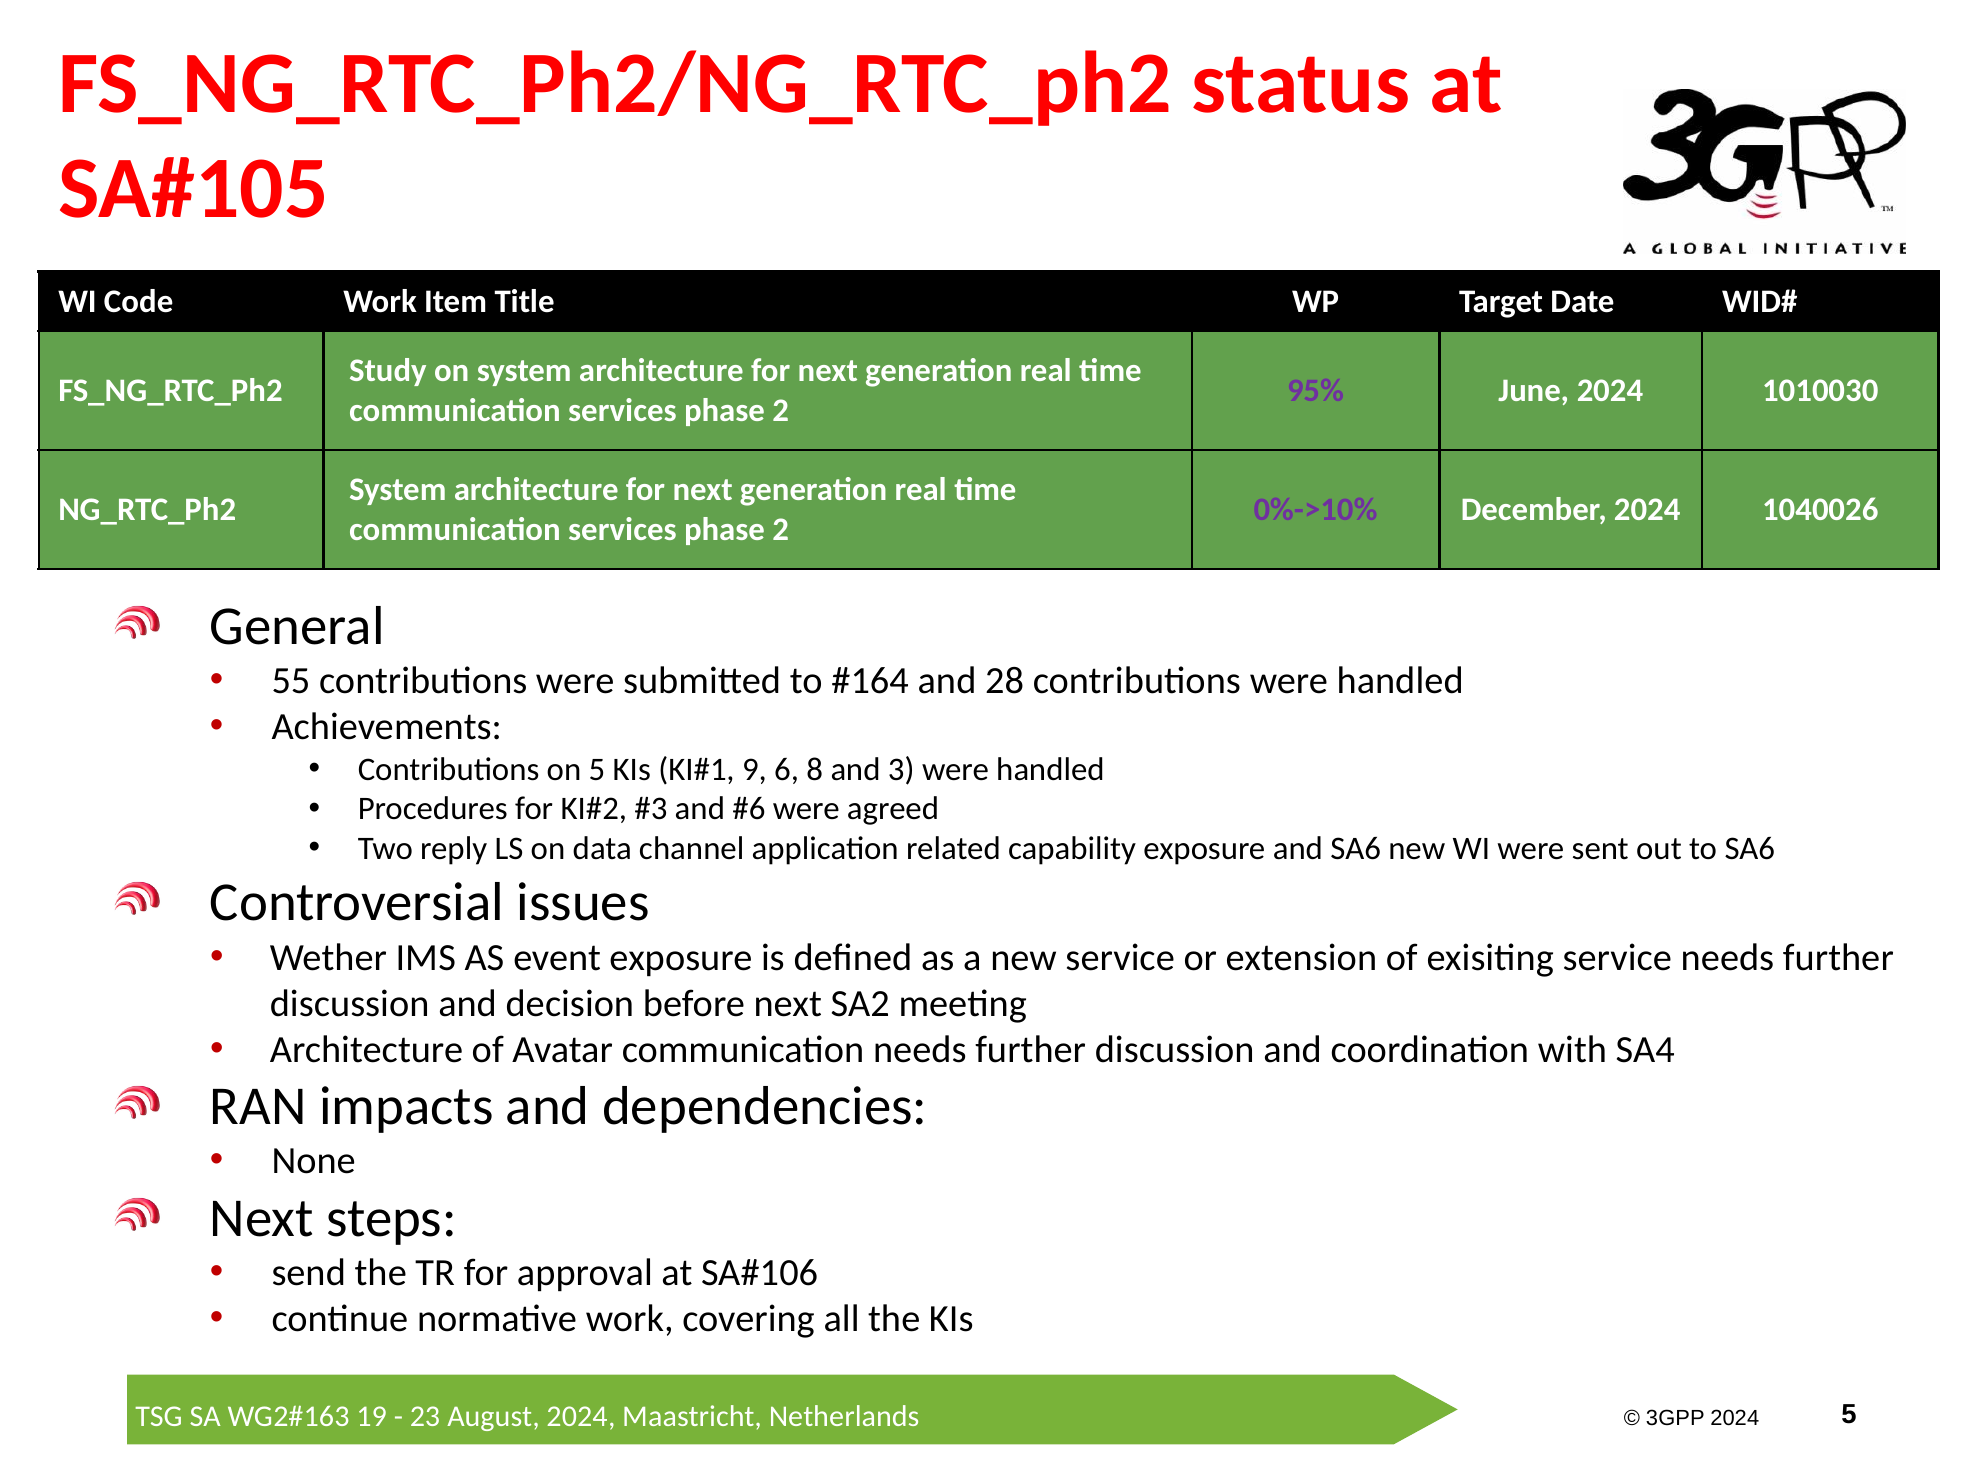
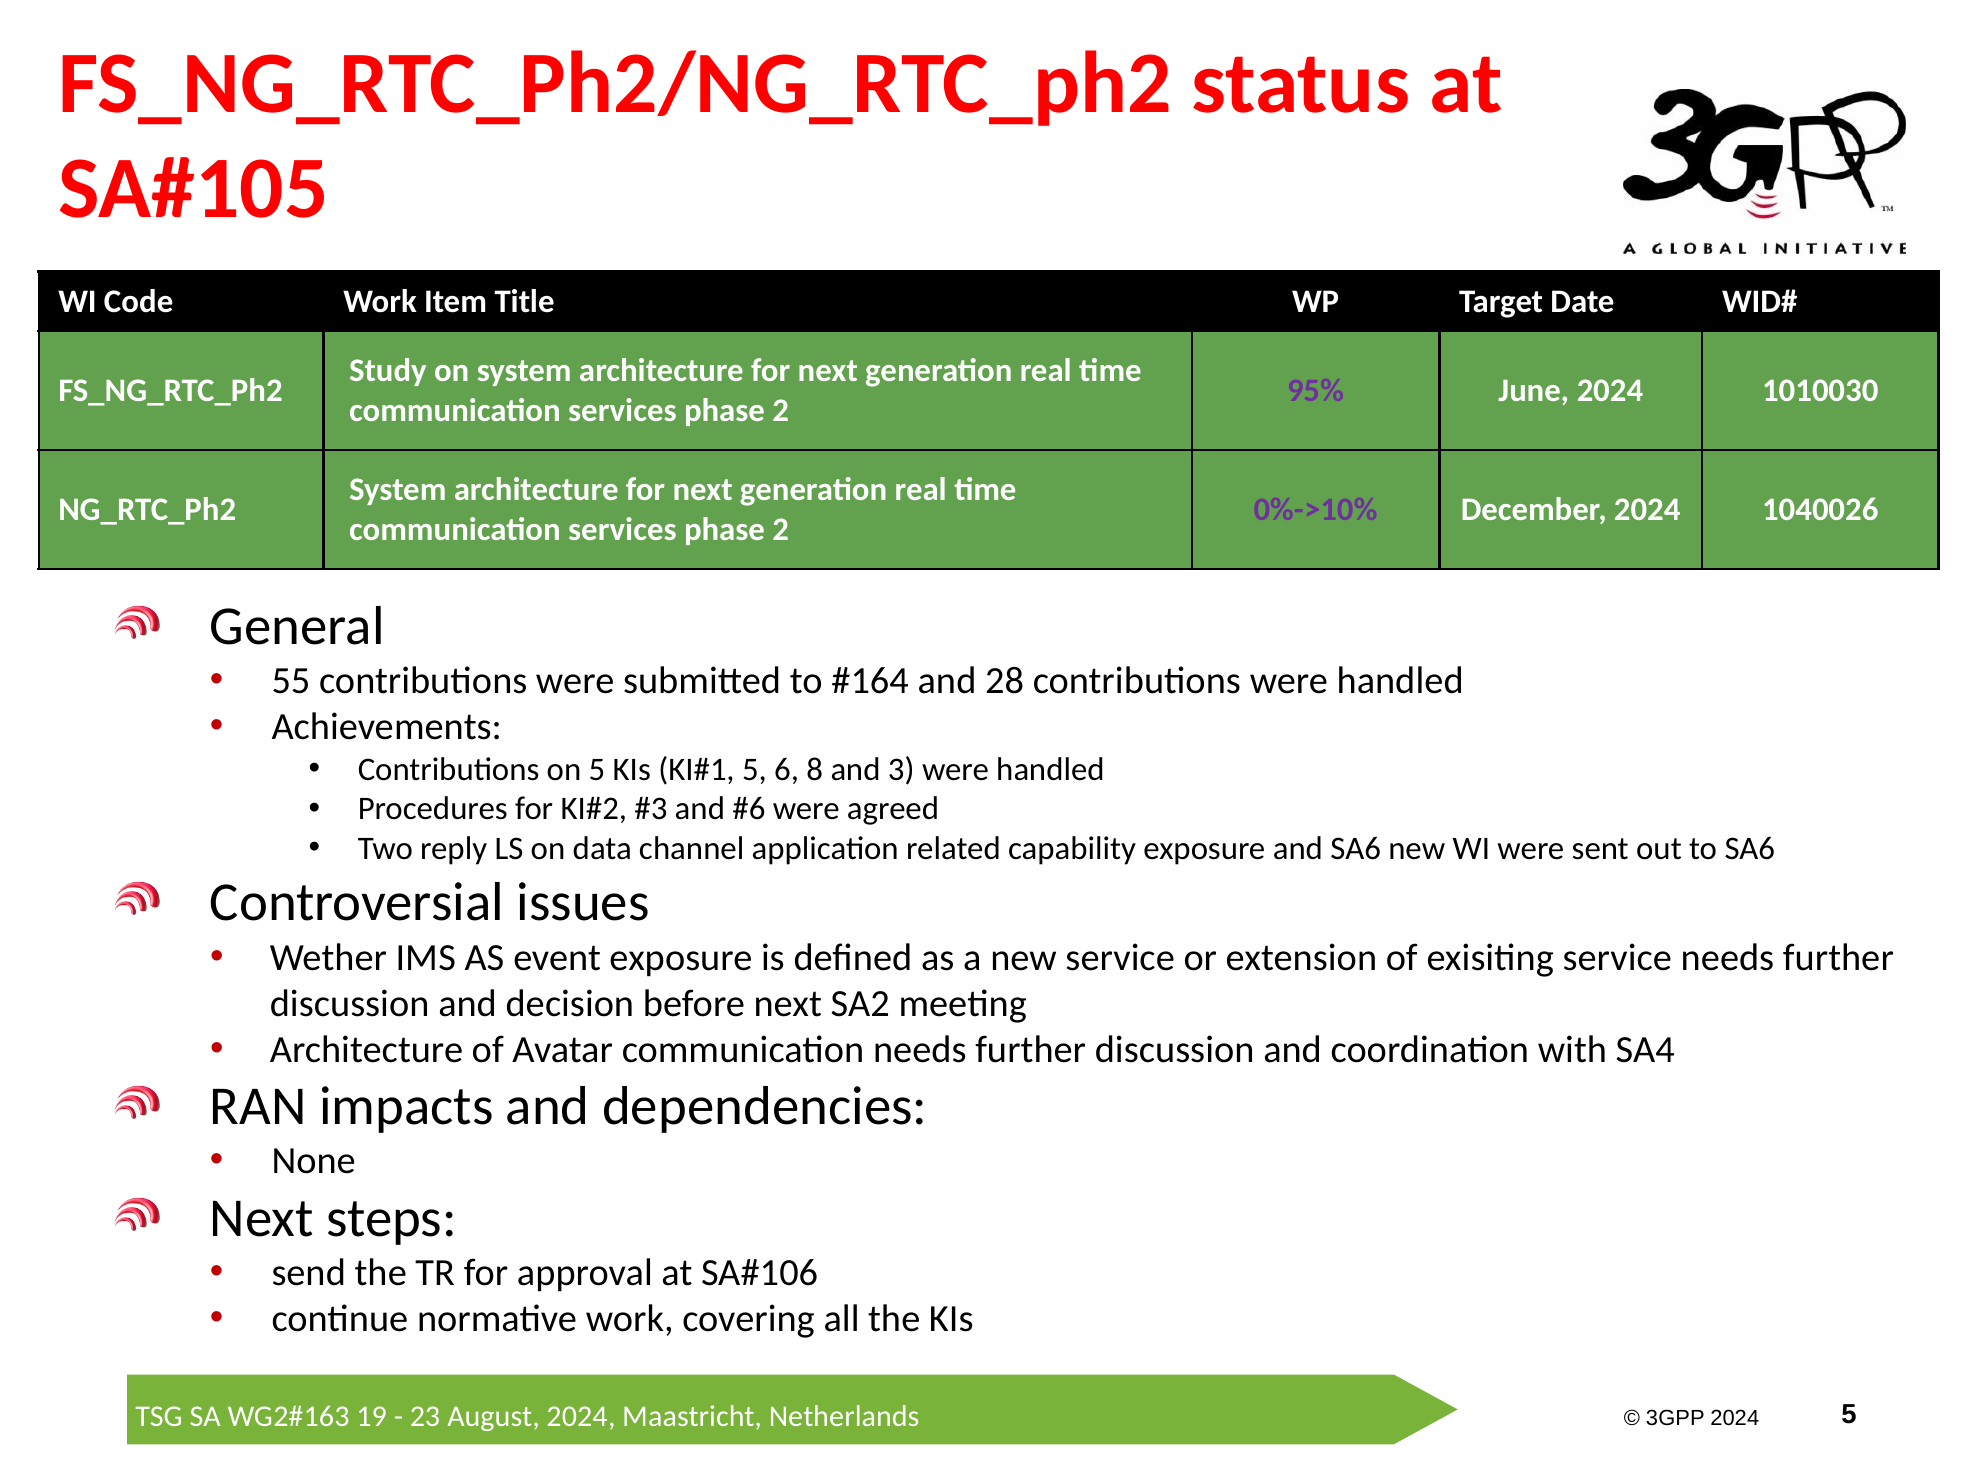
9 at (754, 770): 9 -> 5
